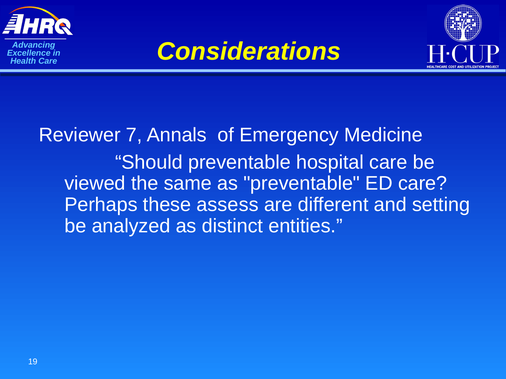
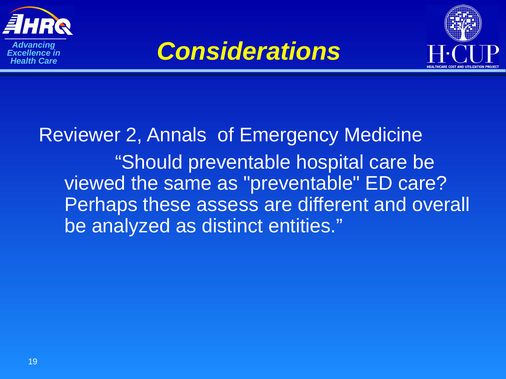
7: 7 -> 2
setting: setting -> overall
